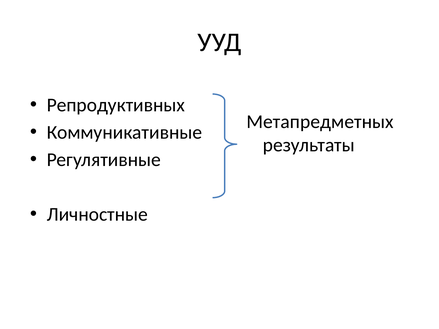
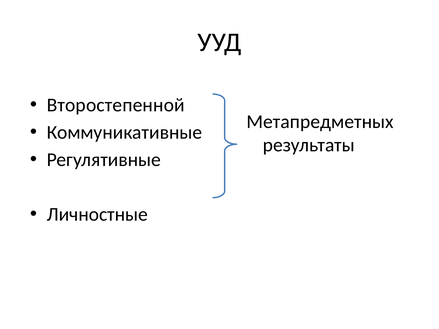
Репродуктивных: Репродуктивных -> Второстепенной
